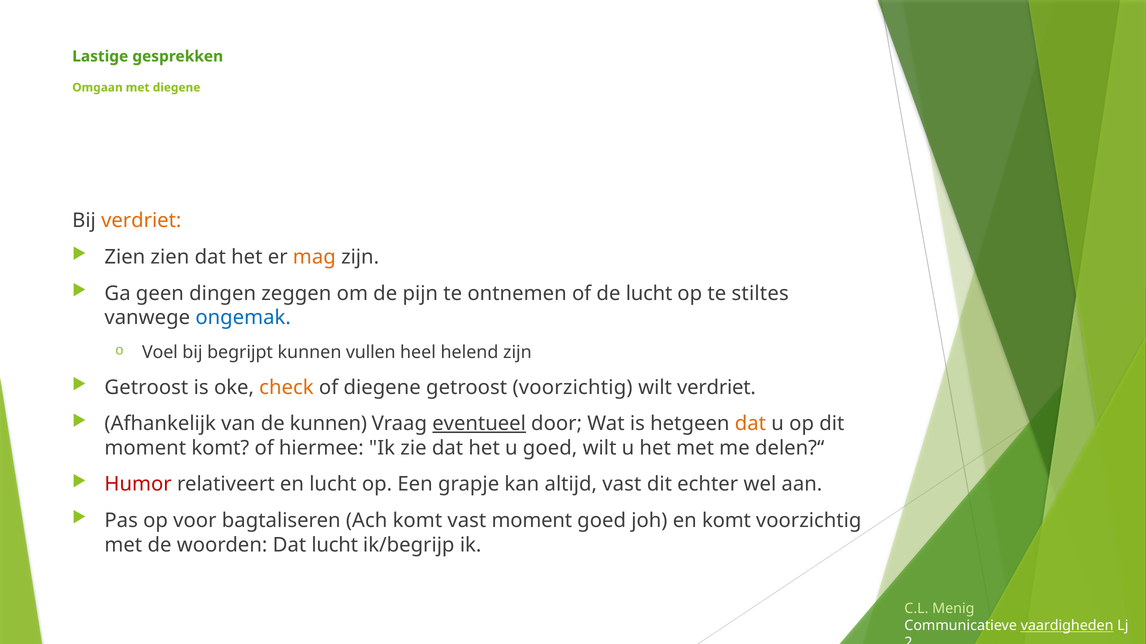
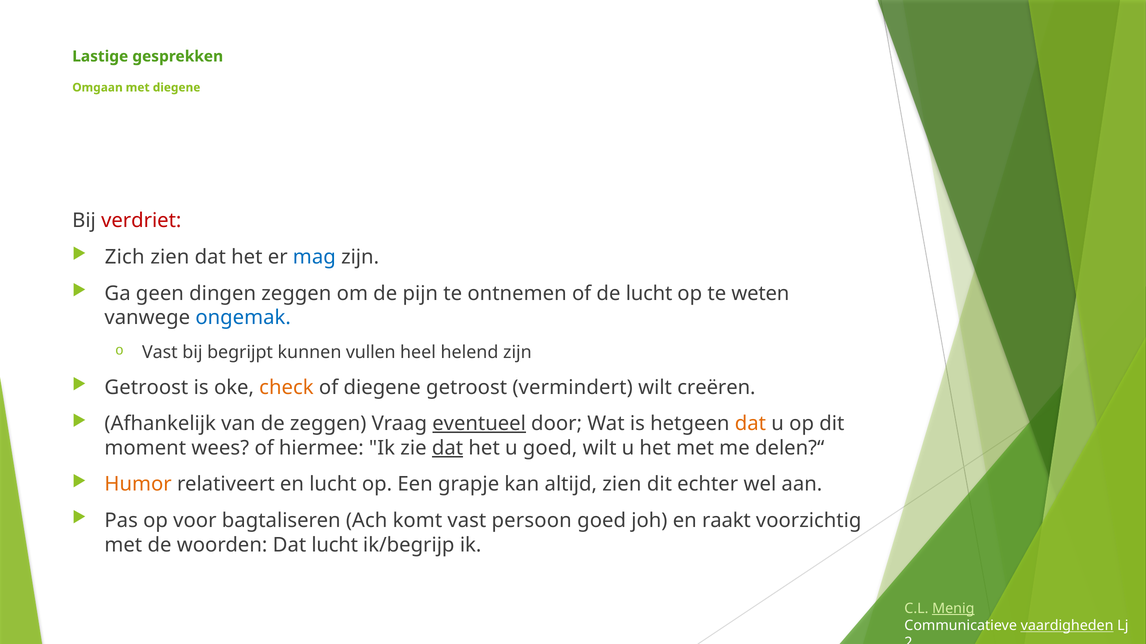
verdriet at (141, 221) colour: orange -> red
Zien at (125, 257): Zien -> Zich
mag colour: orange -> blue
stiltes: stiltes -> weten
Voel at (160, 353): Voel -> Vast
getroost voorzichtig: voorzichtig -> vermindert
wilt verdriet: verdriet -> creëren
de kunnen: kunnen -> zeggen
moment komt: komt -> wees
dat at (448, 448) underline: none -> present
Humor colour: red -> orange
altijd vast: vast -> zien
vast moment: moment -> persoon
en komt: komt -> raakt
Menig underline: none -> present
